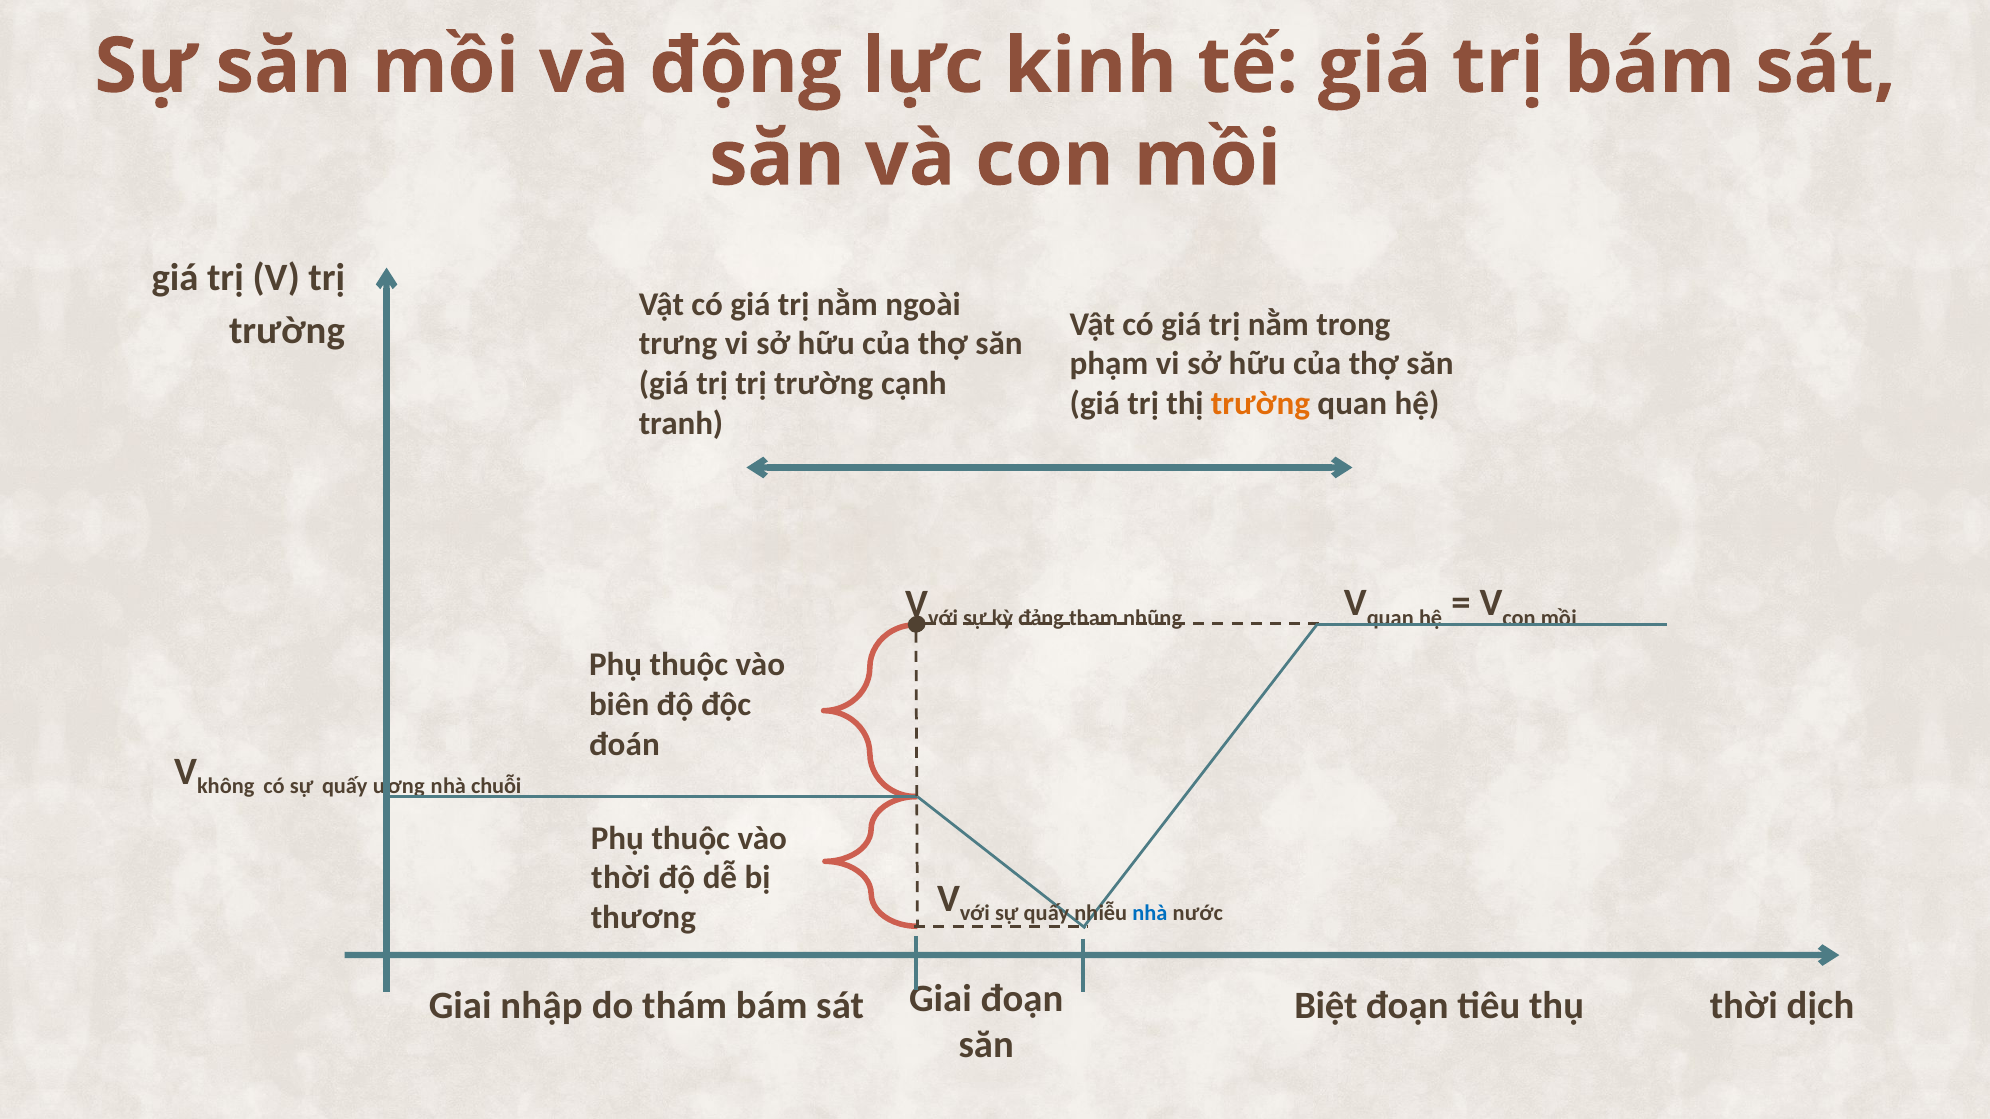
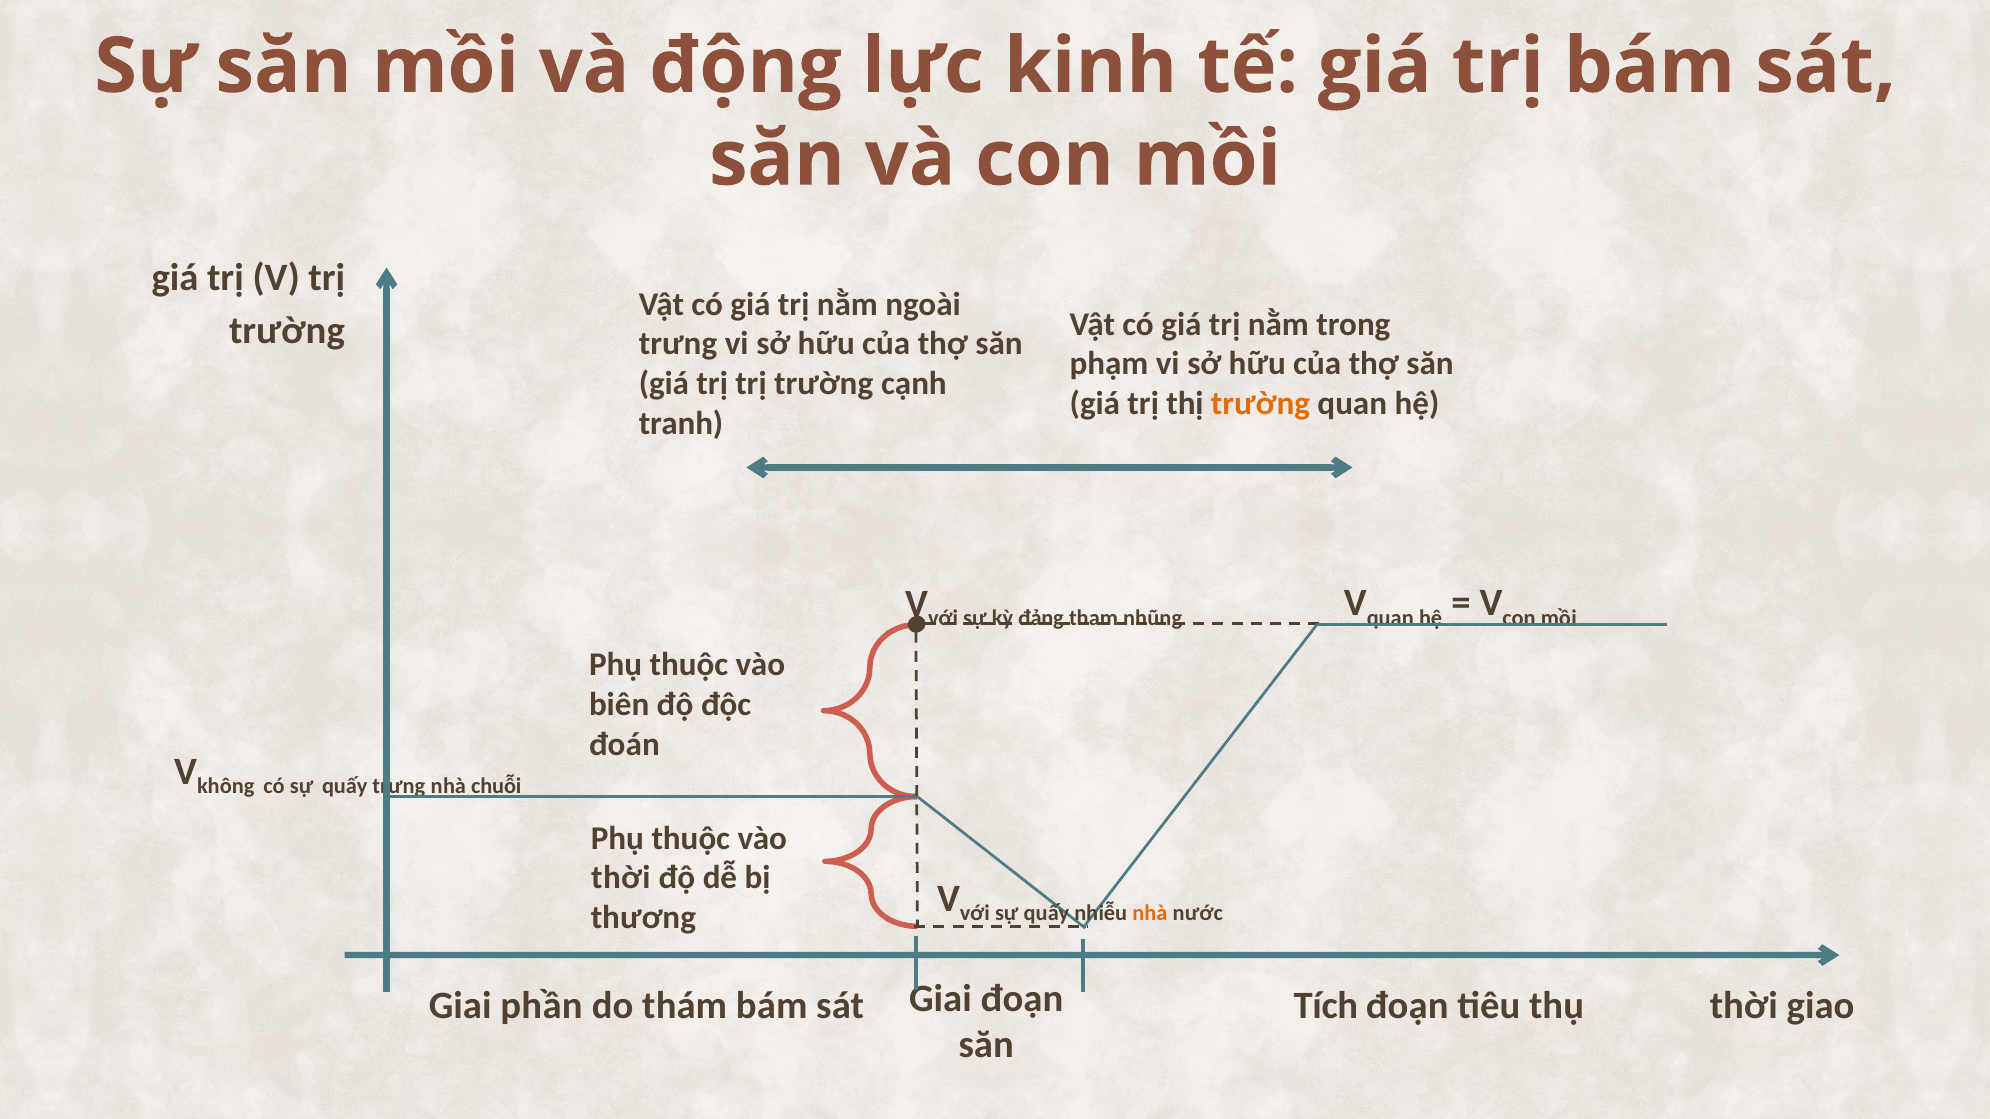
quấy ương: ương -> trưng
nhà at (1150, 914) colour: blue -> orange
nhập: nhập -> phần
Biệt: Biệt -> Tích
dịch: dịch -> giao
